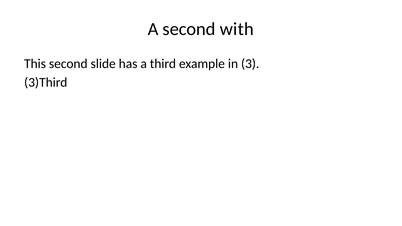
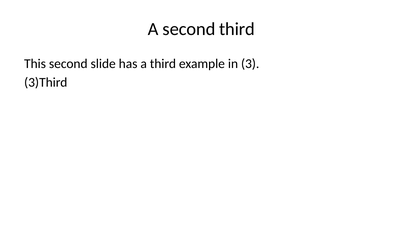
second with: with -> third
